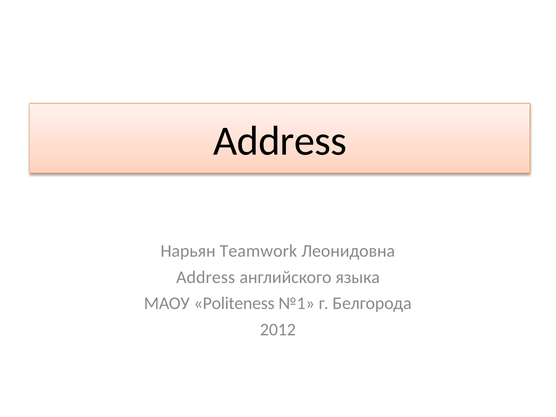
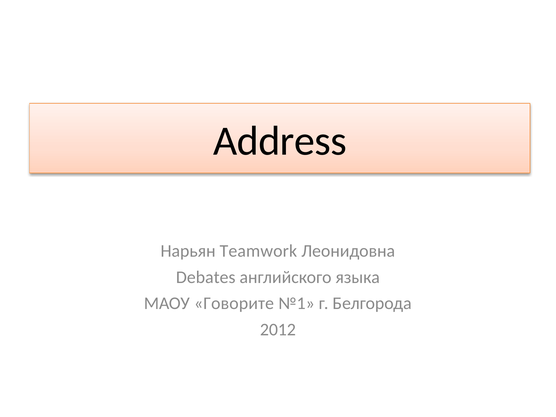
Address at (206, 277): Address -> Debates
Politeness: Politeness -> Говорите
